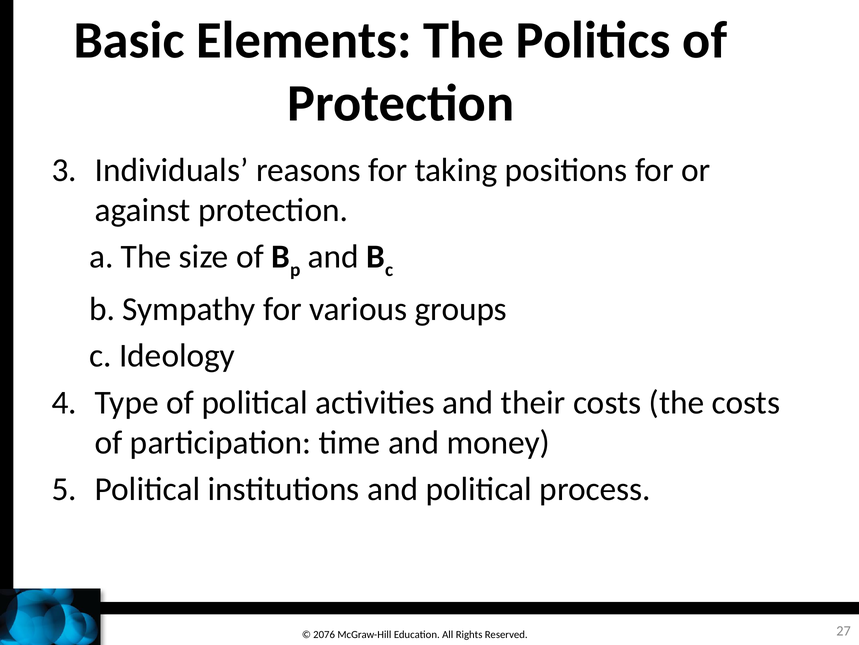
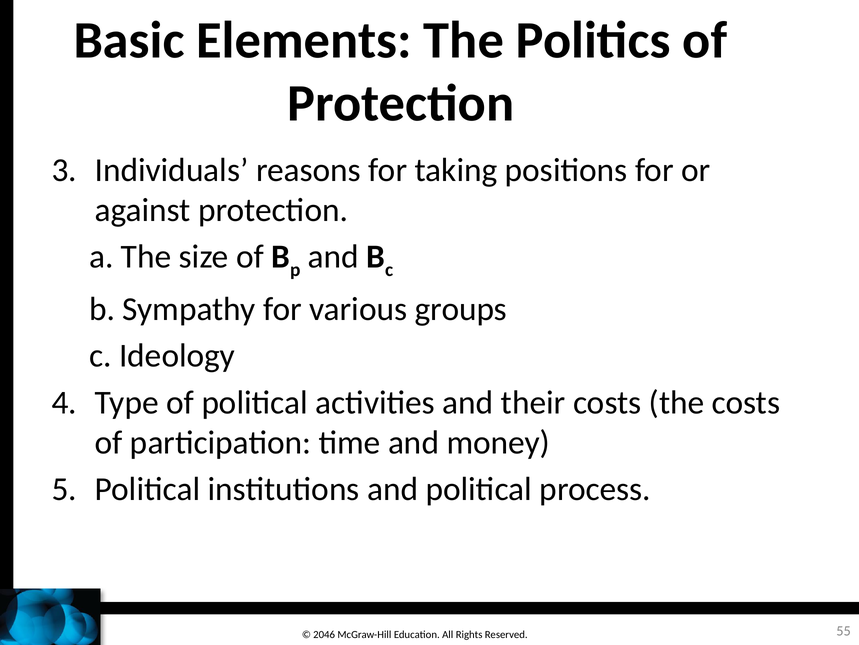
2076: 2076 -> 2046
27: 27 -> 55
